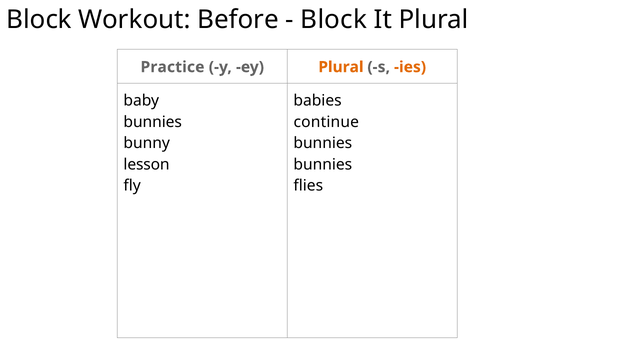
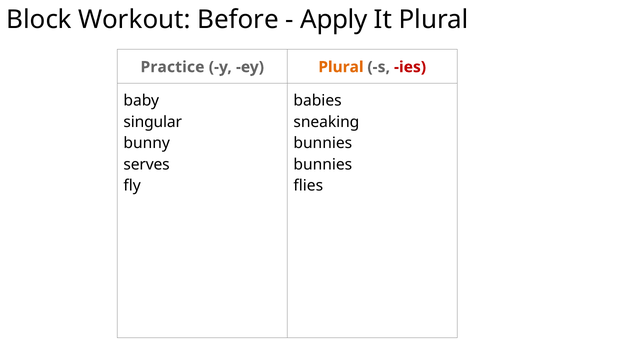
Block at (334, 20): Block -> Apply
ies colour: orange -> red
bunnies at (153, 122): bunnies -> singular
continue: continue -> sneaking
lesson: lesson -> serves
